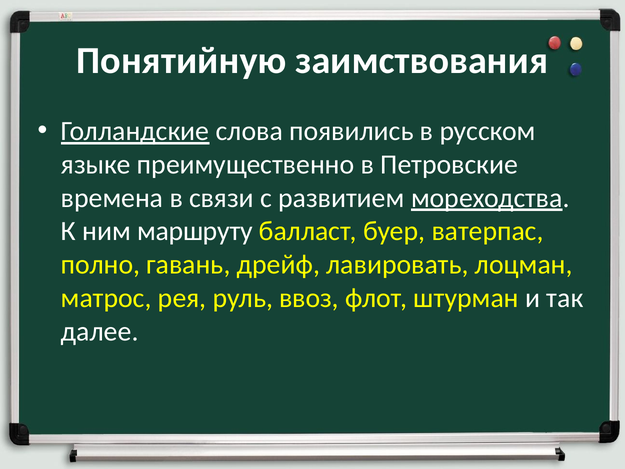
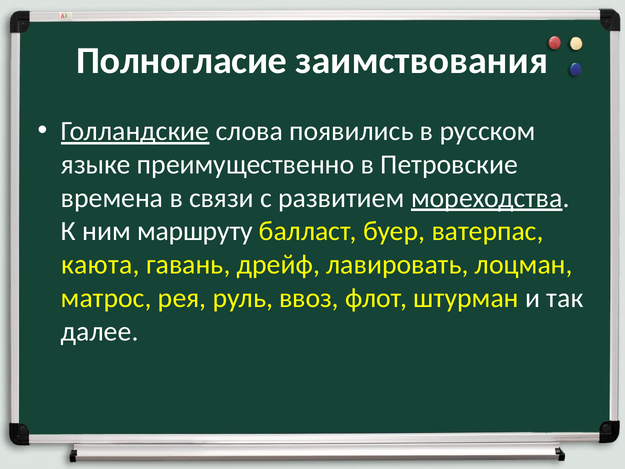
Понятийную: Понятийную -> Полногласие
полно: полно -> каюта
